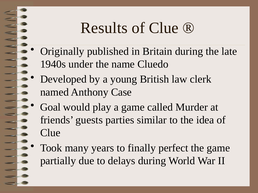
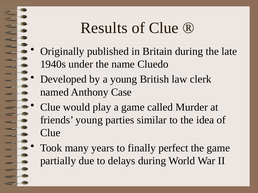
Goal at (50, 107): Goal -> Clue
friends guests: guests -> young
